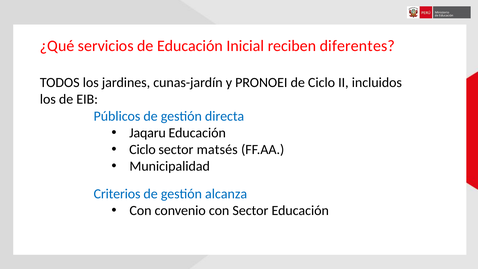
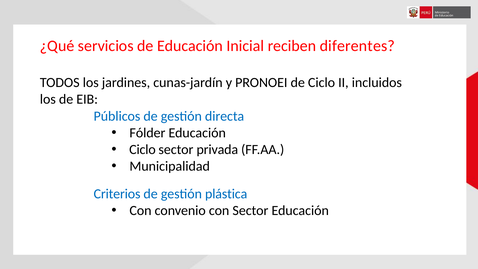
Jaqaru: Jaqaru -> Fólder
matsés: matsés -> privada
alcanza: alcanza -> plástica
